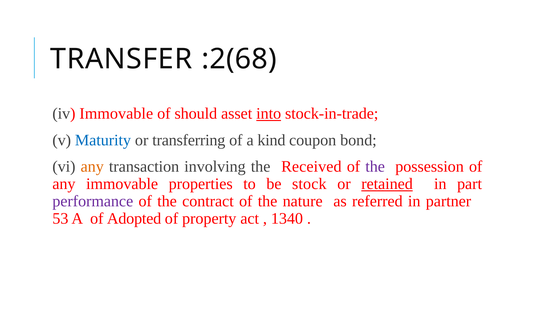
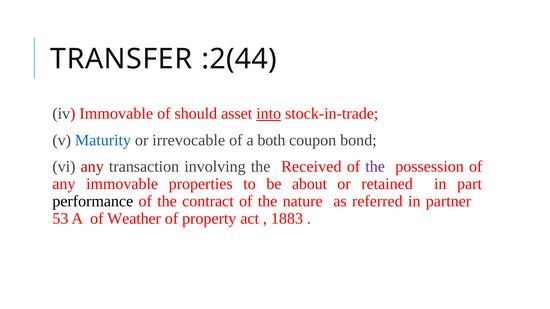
:2(68: :2(68 -> :2(44
transferring: transferring -> irrevocable
kind: kind -> both
any at (92, 167) colour: orange -> red
stock: stock -> about
retained underline: present -> none
performance colour: purple -> black
Adopted: Adopted -> Weather
1340: 1340 -> 1883
